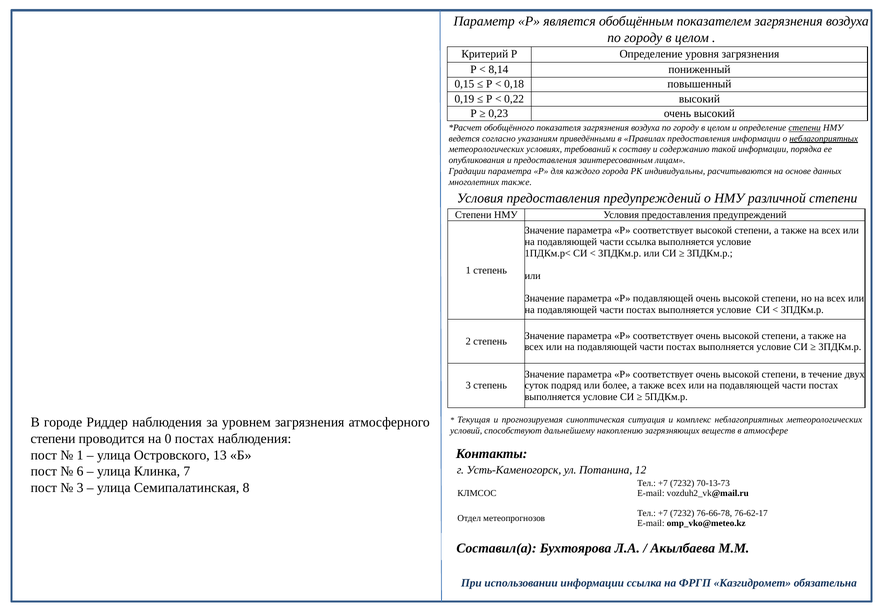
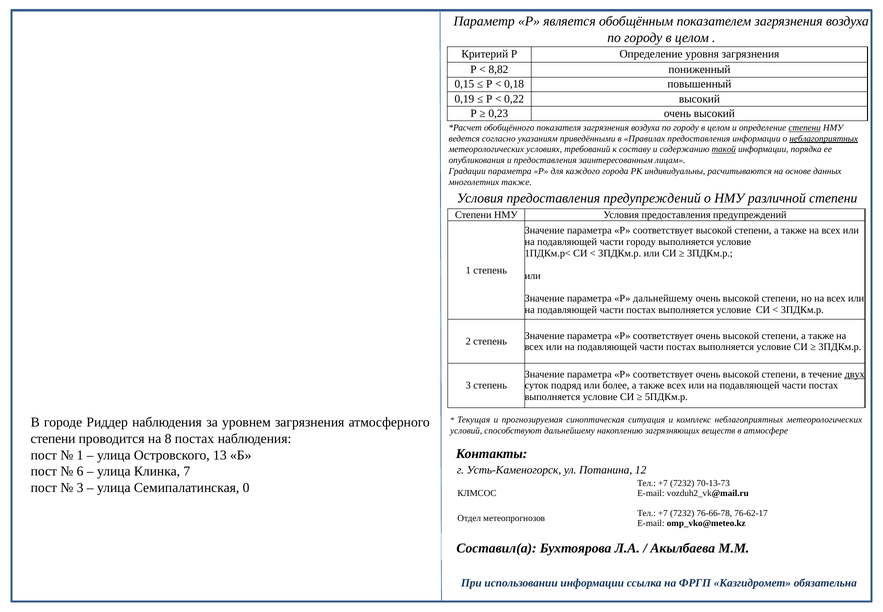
8,14: 8,14 -> 8,82
такой underline: none -> present
части ссылка: ссылка -> городу
Р подавляющей: подавляющей -> дальнейшему
двух underline: none -> present
0: 0 -> 8
8: 8 -> 0
